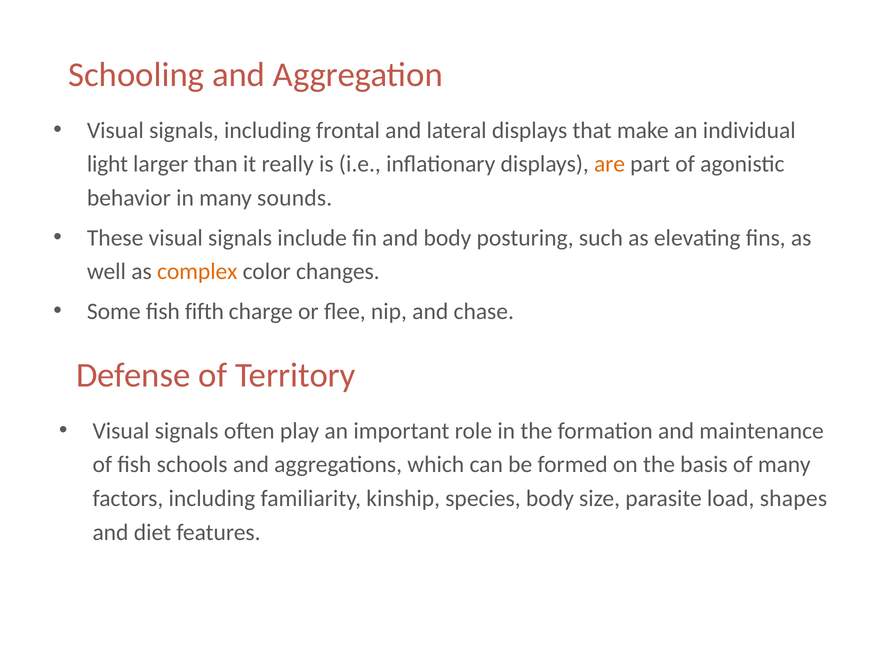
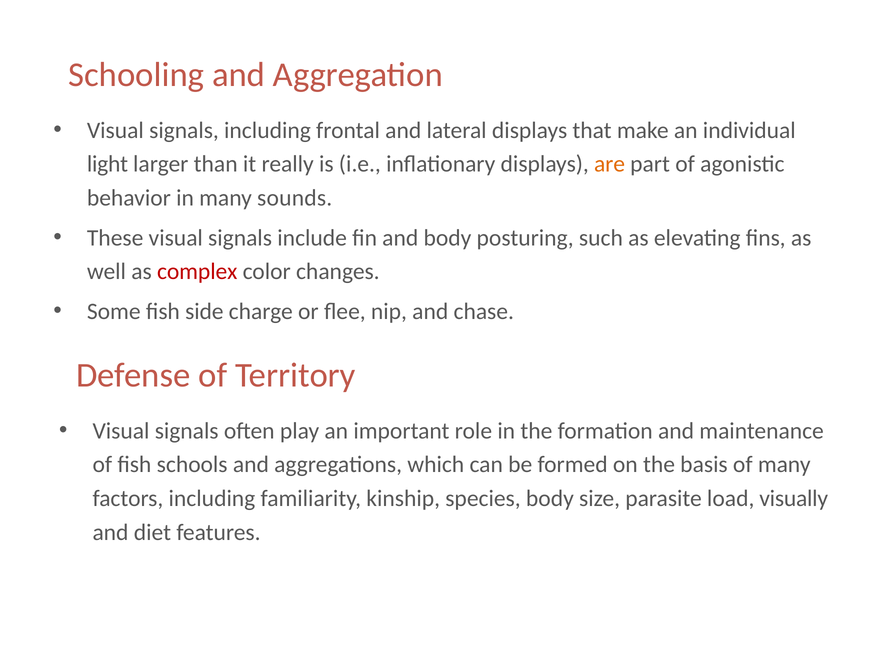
complex colour: orange -> red
fifth: fifth -> side
shapes: shapes -> visually
